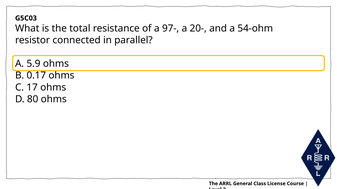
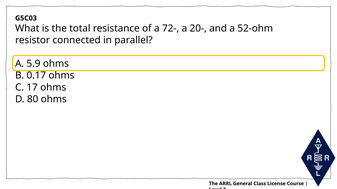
97-: 97- -> 72-
54-ohm: 54-ohm -> 52-ohm
